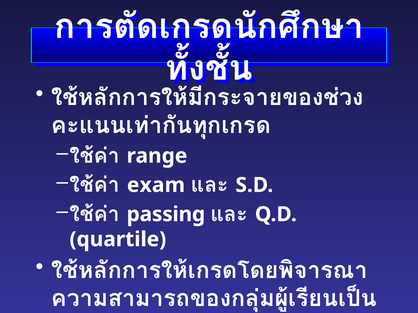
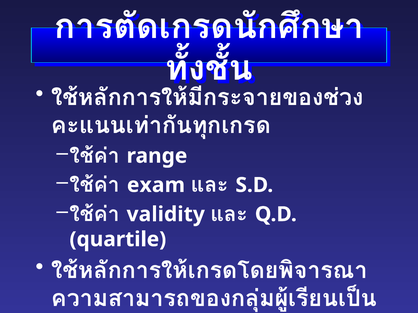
passing: passing -> validity
